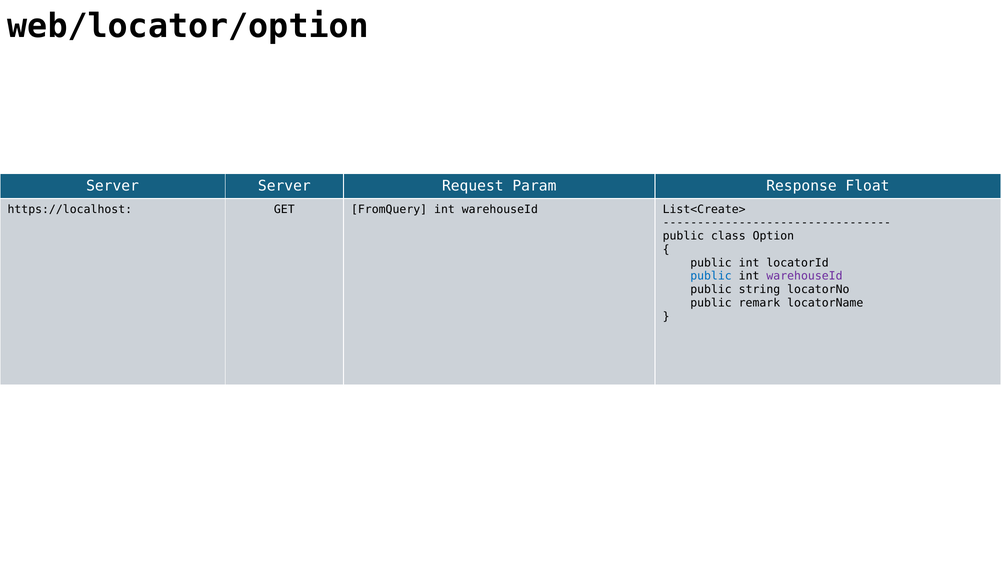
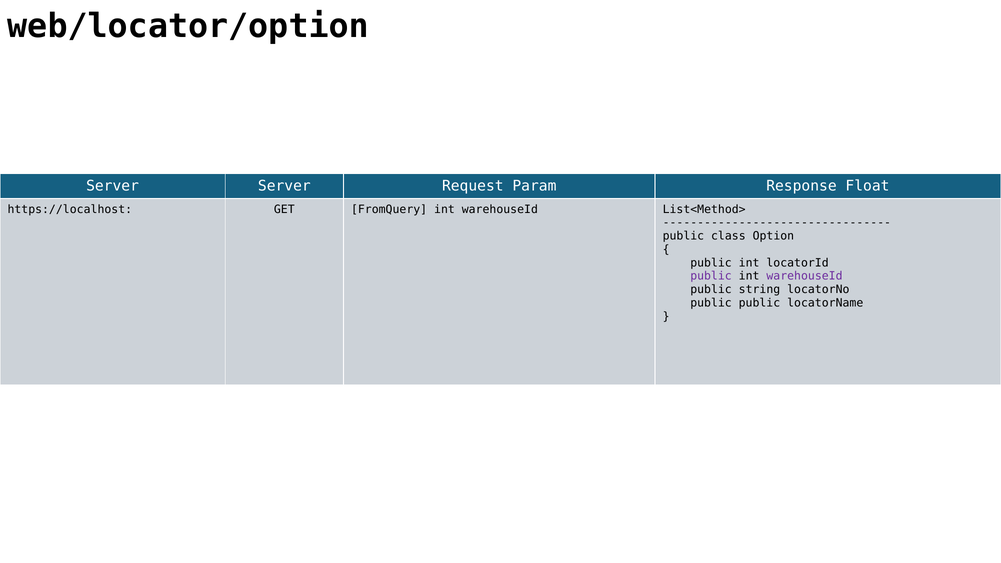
List<Create>: List<Create> -> List<Method>
public at (711, 276) colour: blue -> purple
public remark: remark -> public
